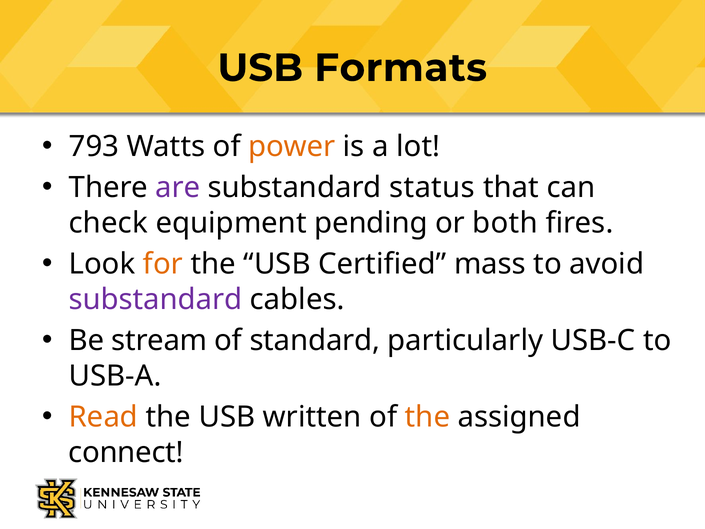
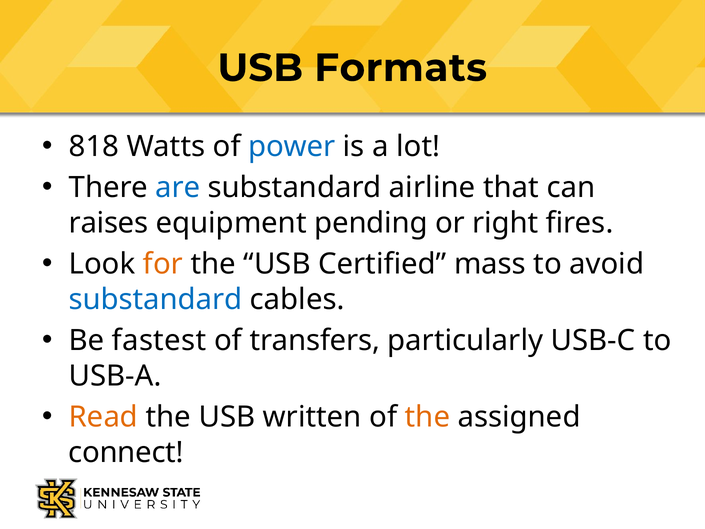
793: 793 -> 818
power colour: orange -> blue
are colour: purple -> blue
status: status -> airline
check: check -> raises
both: both -> right
substandard at (156, 299) colour: purple -> blue
stream: stream -> fastest
standard: standard -> transfers
